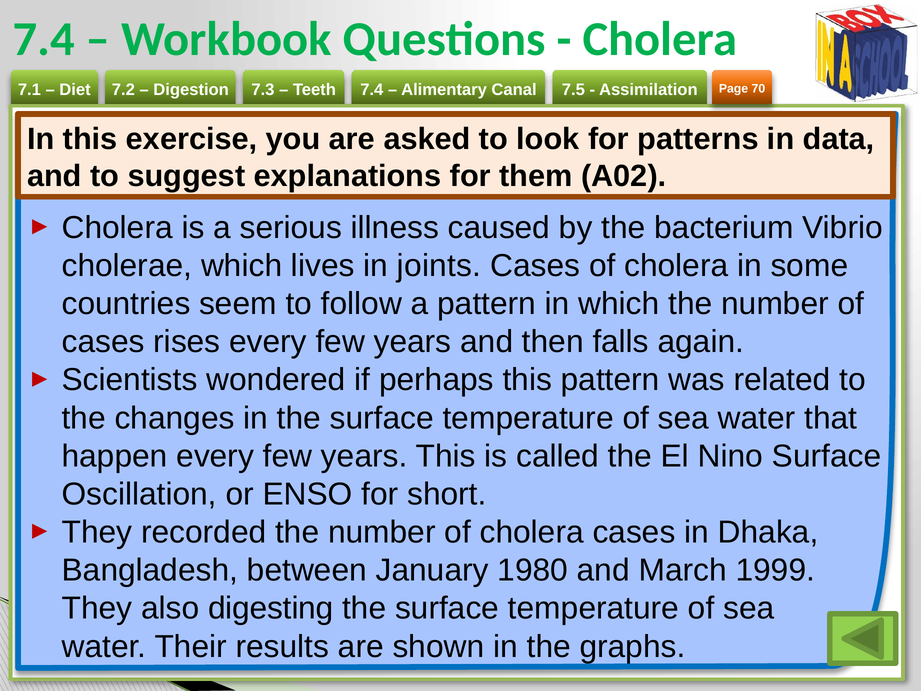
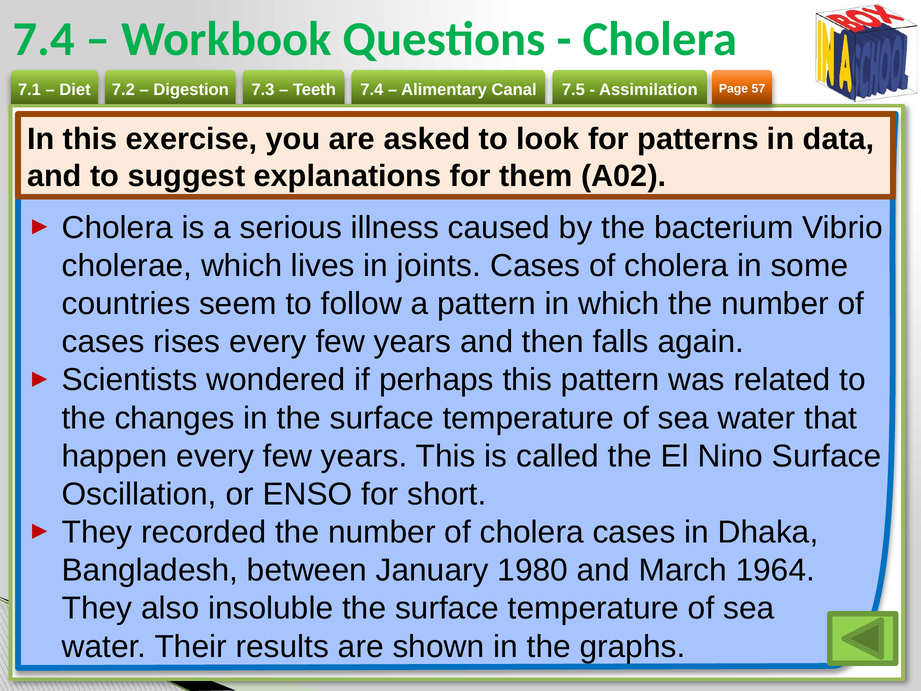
70: 70 -> 57
1999: 1999 -> 1964
digesting: digesting -> insoluble
